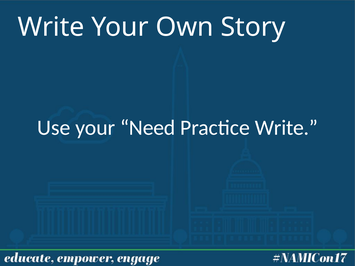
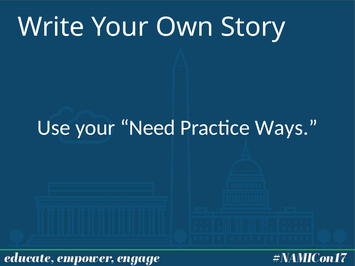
Practice Write: Write -> Ways
